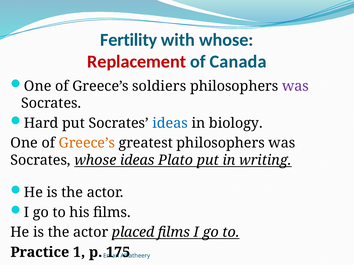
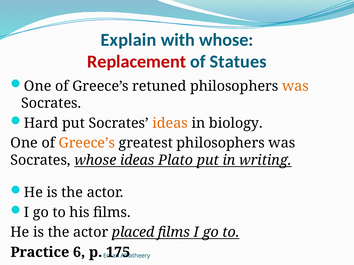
Fertility: Fertility -> Explain
Canada: Canada -> Statues
soldiers: soldiers -> retuned
was at (295, 86) colour: purple -> orange
ideas at (170, 123) colour: blue -> orange
1: 1 -> 6
